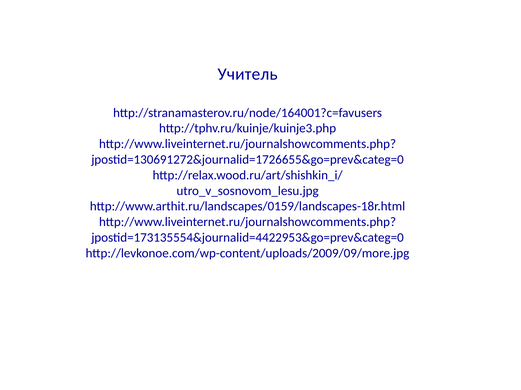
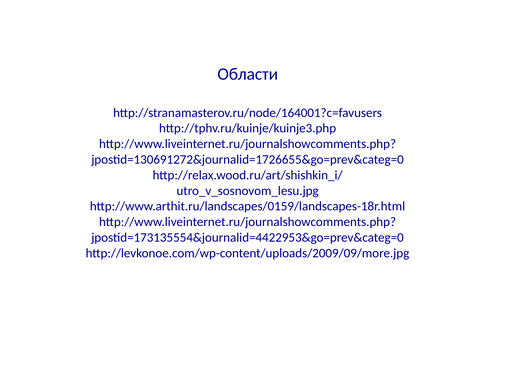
Учитель: Учитель -> Области
